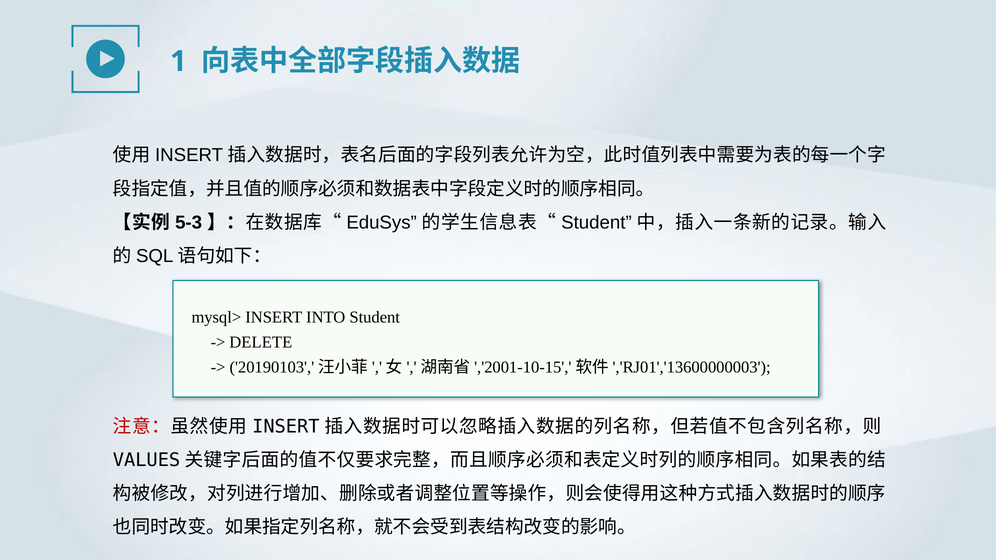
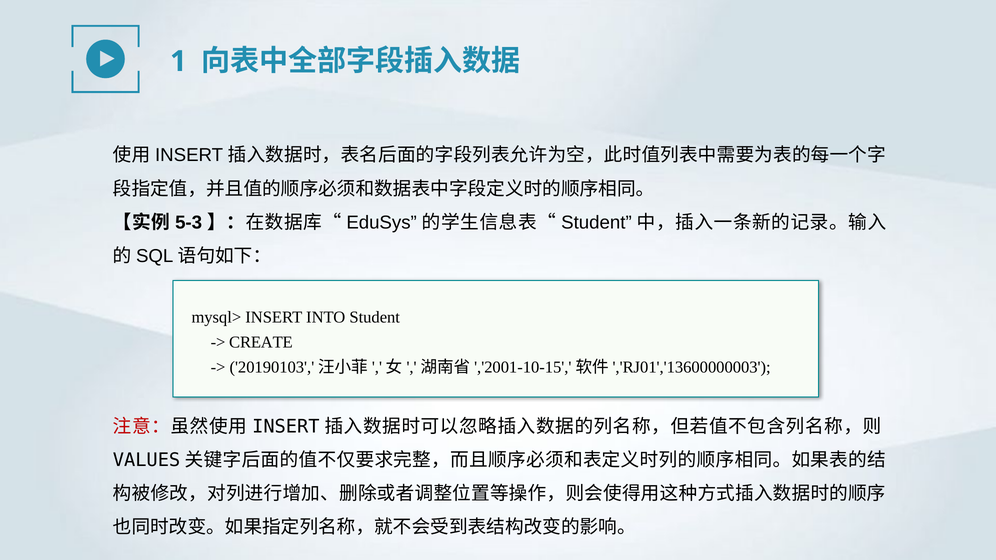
DELETE: DELETE -> CREATE
